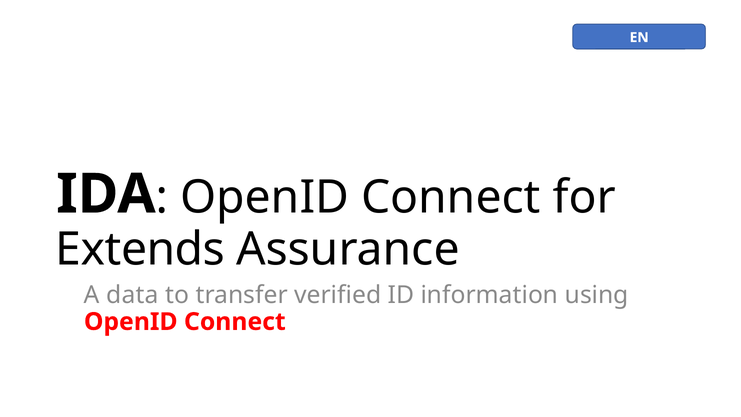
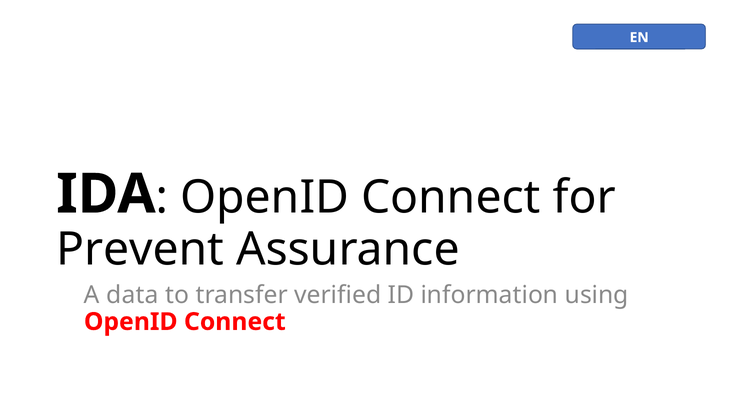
Extends: Extends -> Prevent
